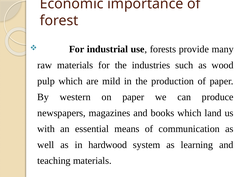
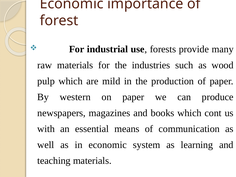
land: land -> cont
in hardwood: hardwood -> economic
